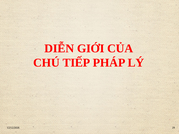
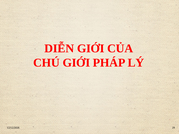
CHÚ TIẾP: TIẾP -> GIỚI
